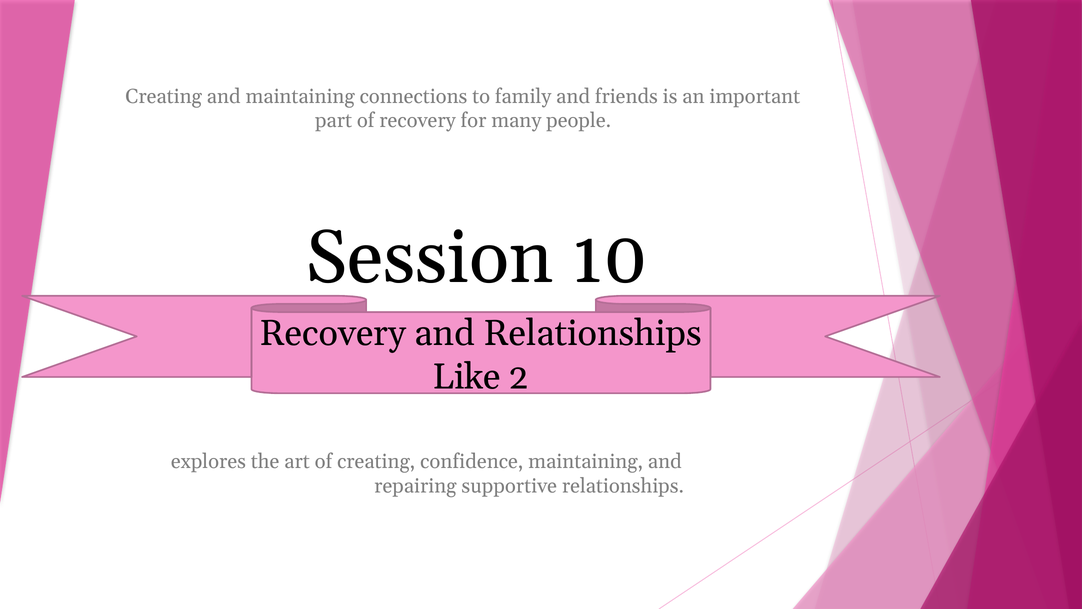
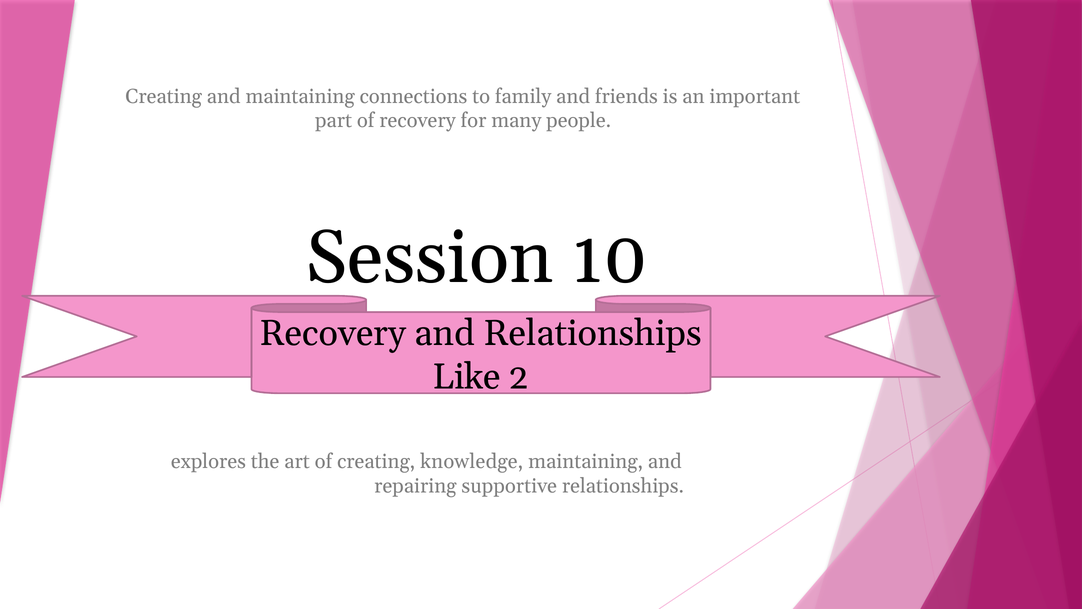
confidence: confidence -> knowledge
